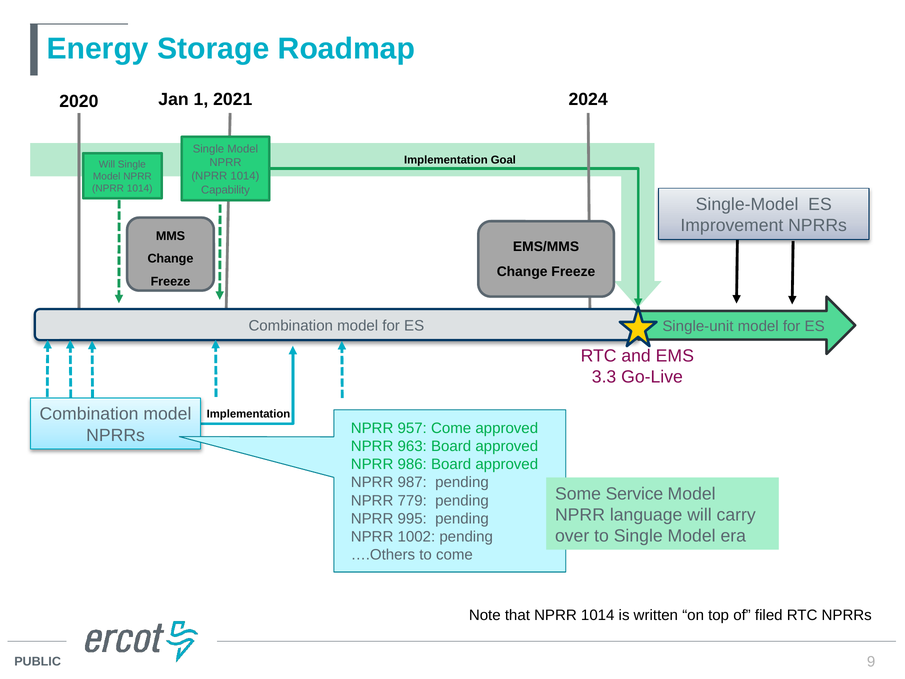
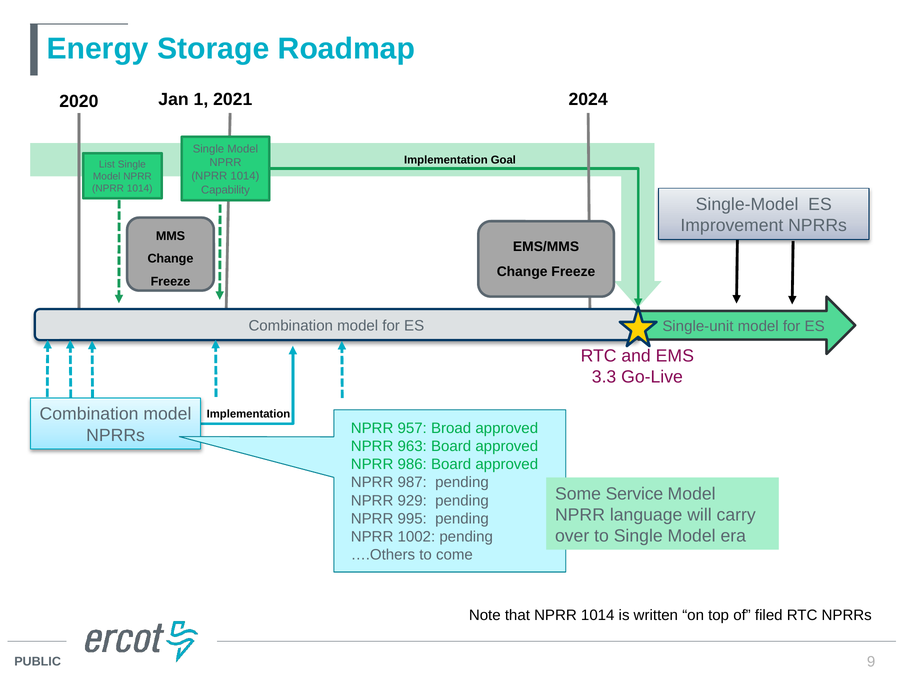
Will at (107, 164): Will -> List
957 Come: Come -> Broad
779: 779 -> 929
